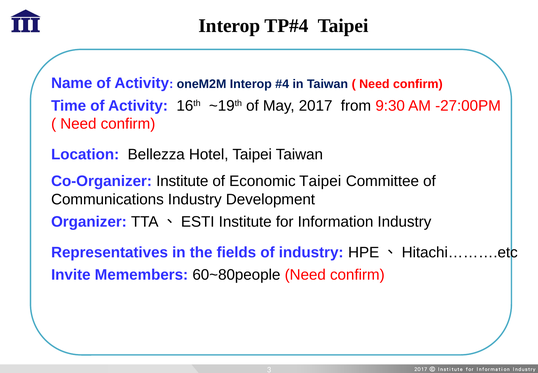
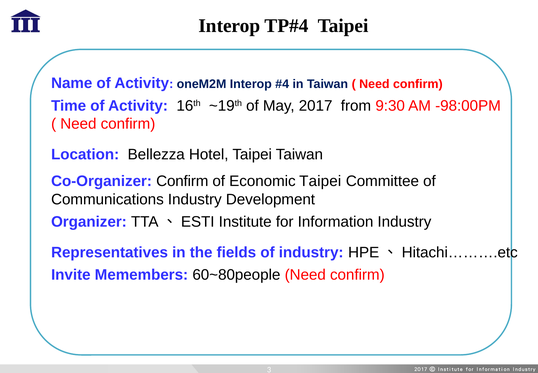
-27:00PM: -27:00PM -> -98:00PM
Co-Organizer Institute: Institute -> Confirm
